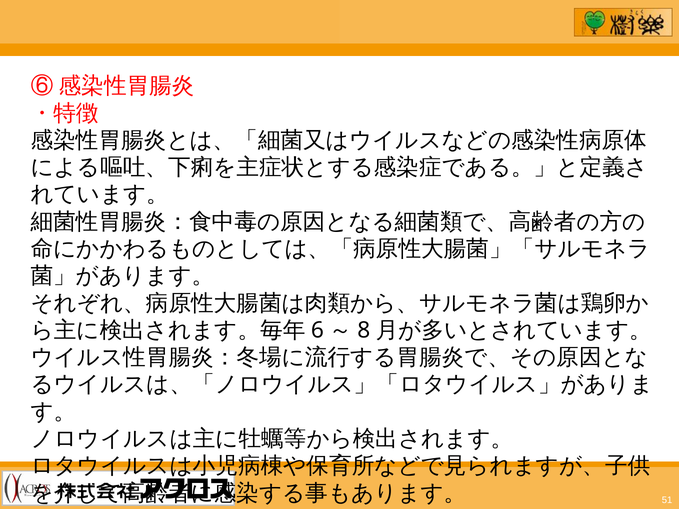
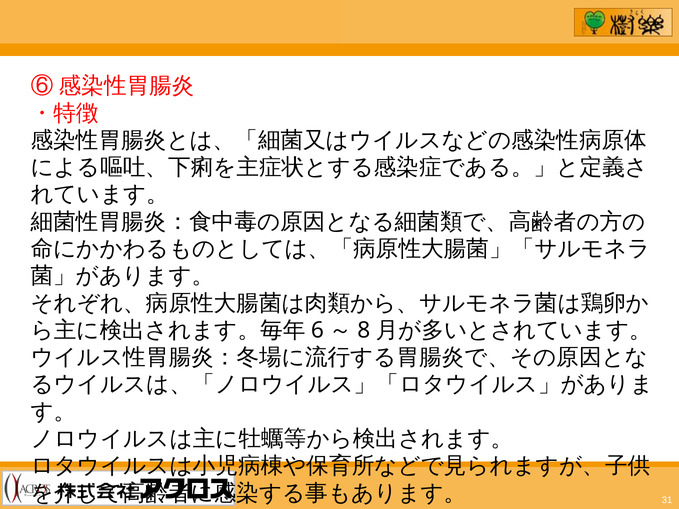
51: 51 -> 31
